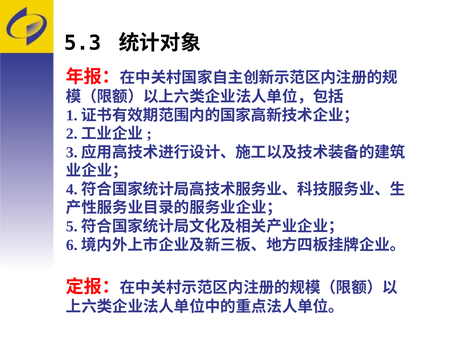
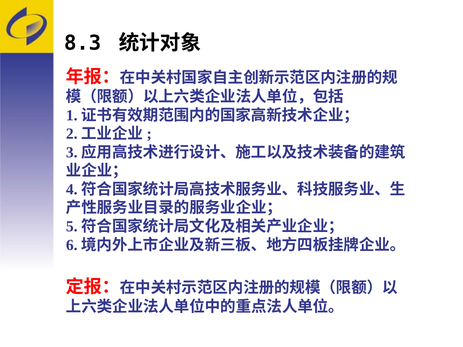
5.3: 5.3 -> 8.3
